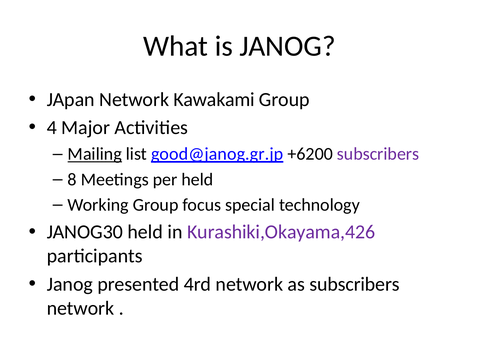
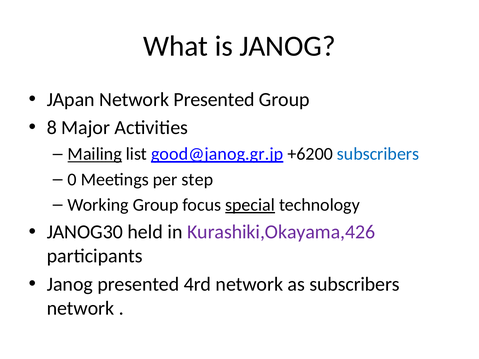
Network Kawakami: Kawakami -> Presented
4: 4 -> 8
subscribers at (378, 154) colour: purple -> blue
8: 8 -> 0
per held: held -> step
special underline: none -> present
